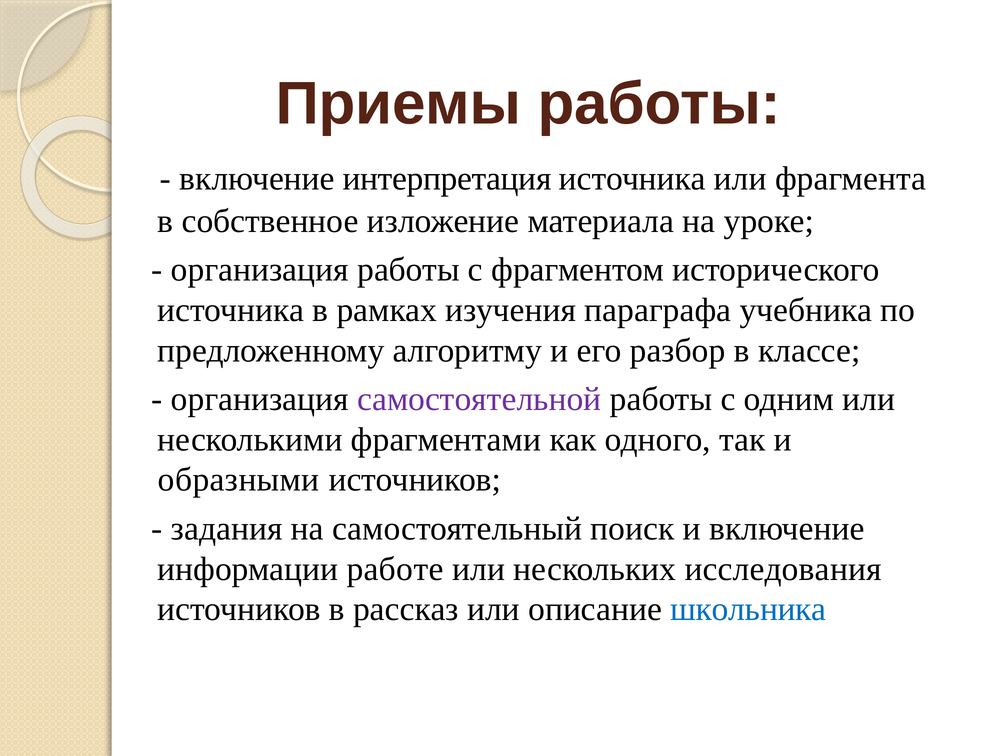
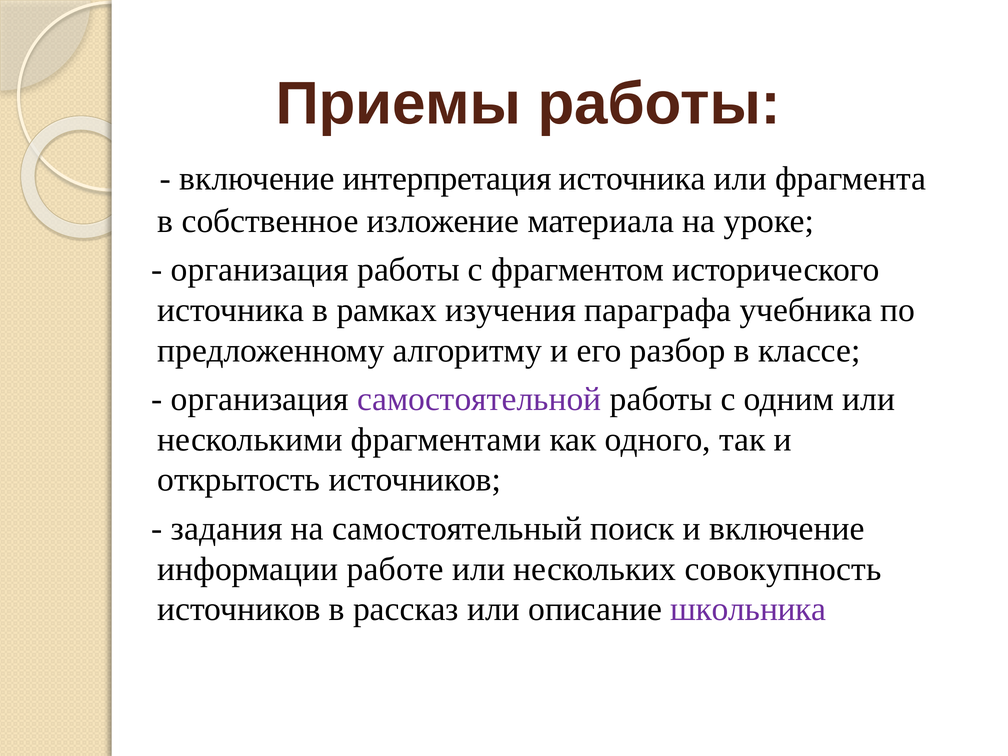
образными: образными -> открытость
исследования: исследования -> совокупность
школьника colour: blue -> purple
